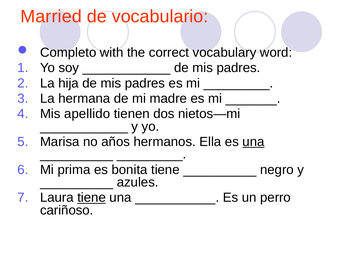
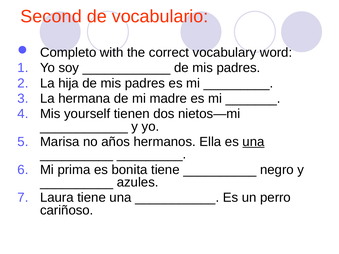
Married: Married -> Second
apellido: apellido -> yourself
tiene at (92, 198) underline: present -> none
